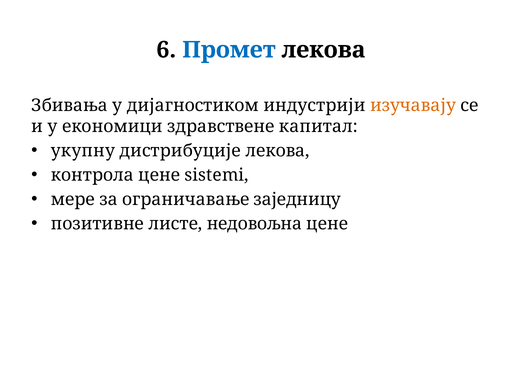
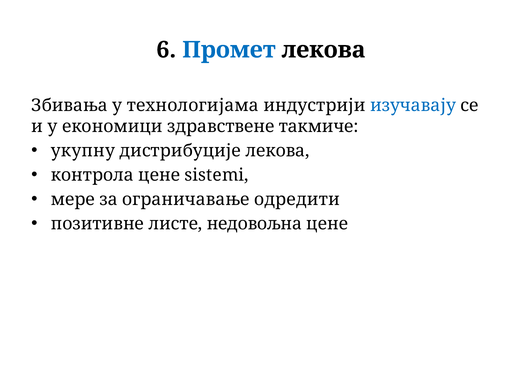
дијагностиком: дијагностиком -> технологијама
изучавају colour: orange -> blue
капитал: капитал -> такмиче
заједницу: заједницу -> одредити
